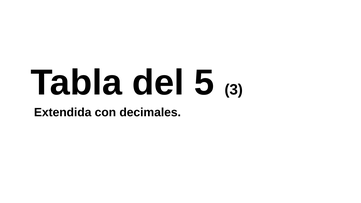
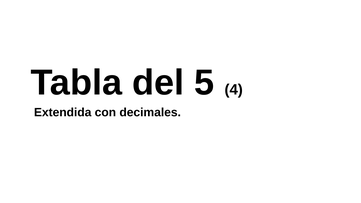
3: 3 -> 4
